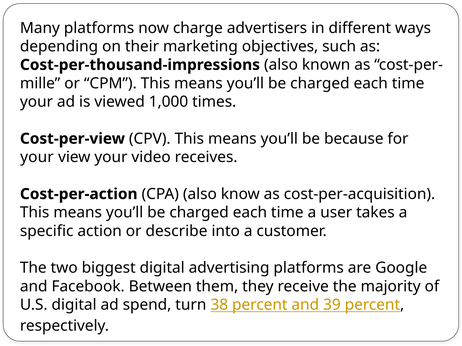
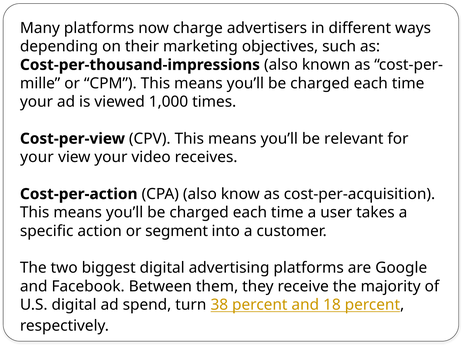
because: because -> relevant
describe: describe -> segment
39: 39 -> 18
